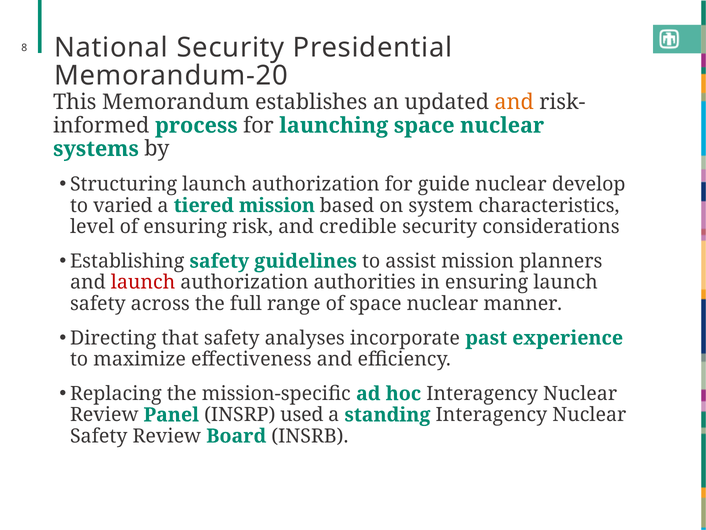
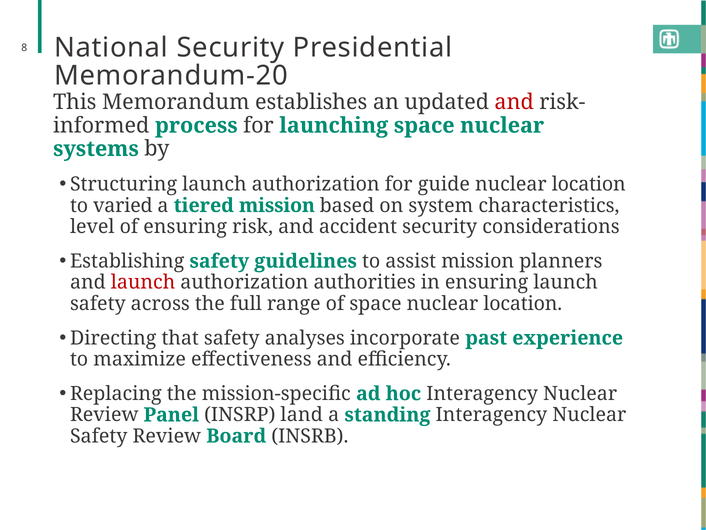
and at (514, 102) colour: orange -> red
develop at (589, 184): develop -> location
credible: credible -> accident
space nuclear manner: manner -> location
used: used -> land
